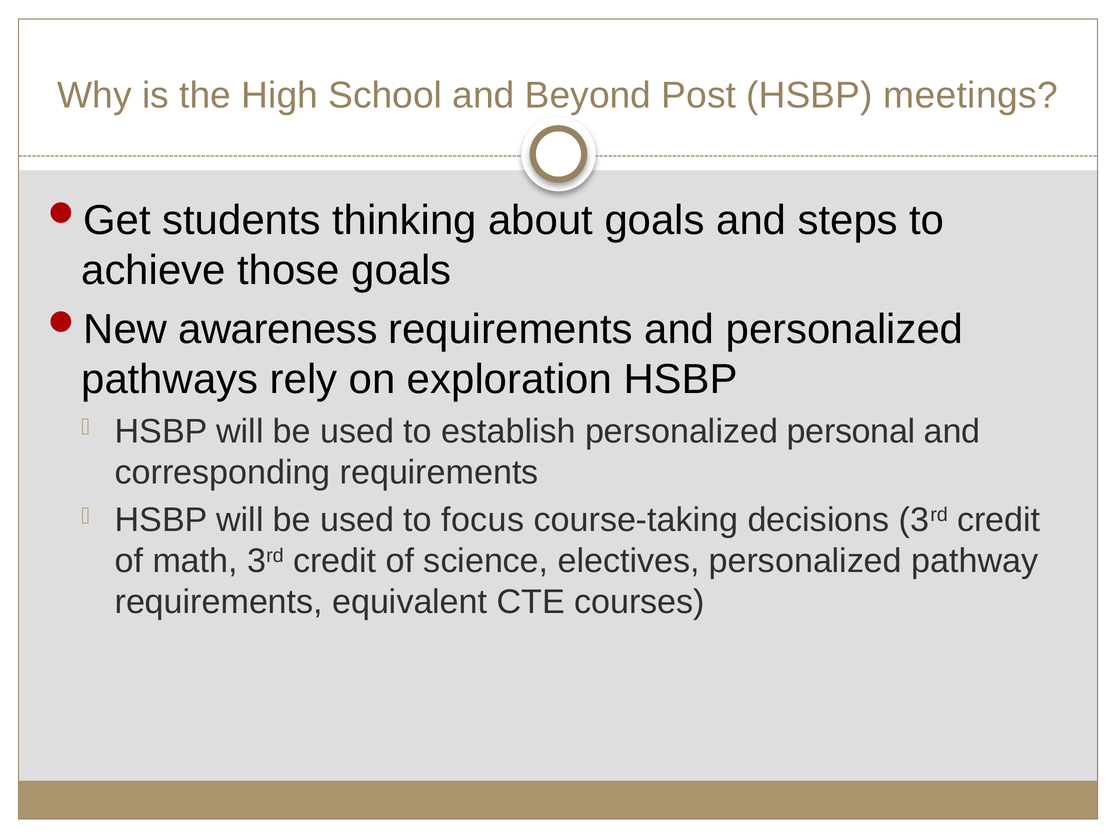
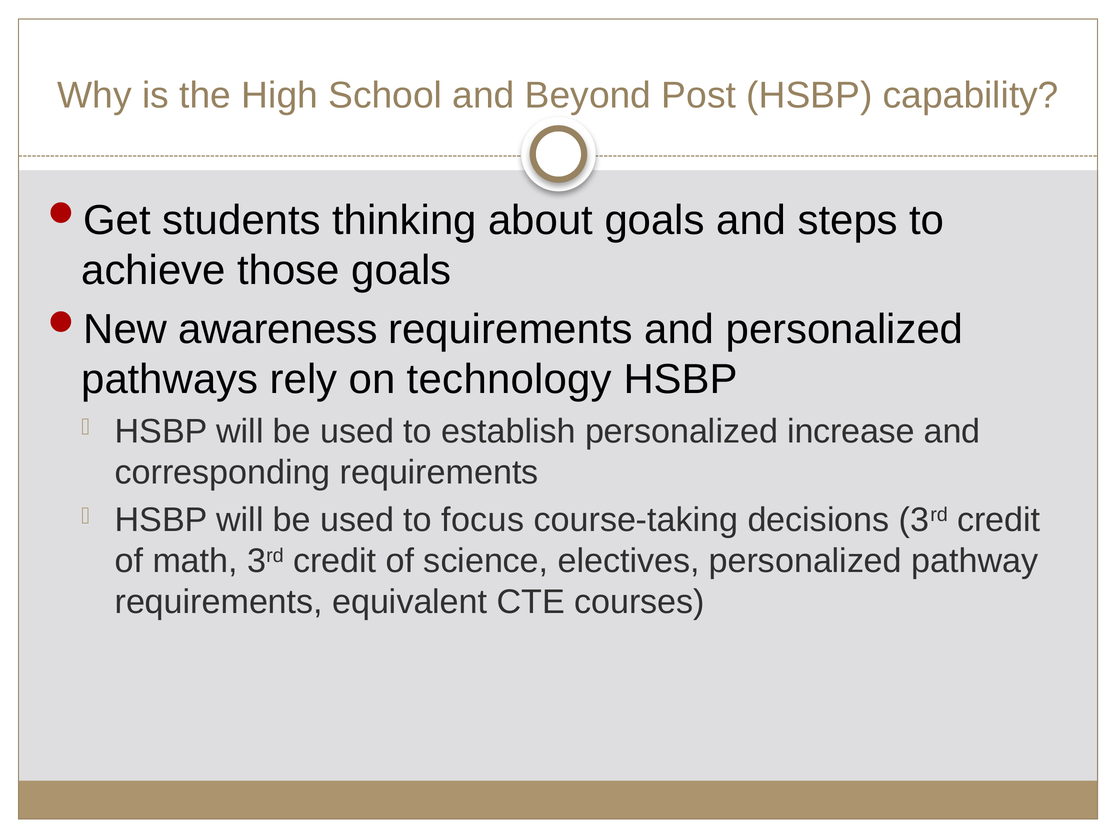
meetings: meetings -> capability
exploration: exploration -> technology
personal: personal -> increase
